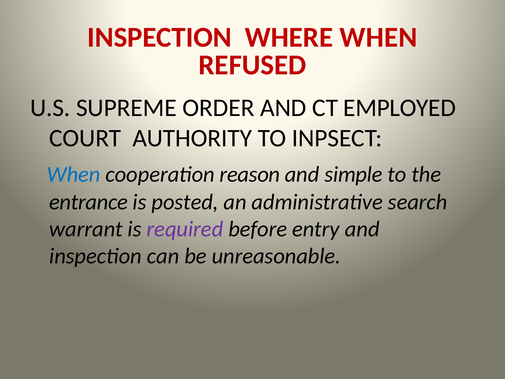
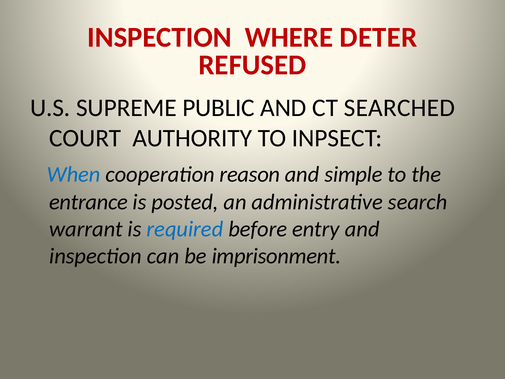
WHERE WHEN: WHEN -> DETER
ORDER: ORDER -> PUBLIC
EMPLOYED: EMPLOYED -> SEARCHED
required colour: purple -> blue
unreasonable: unreasonable -> imprisonment
